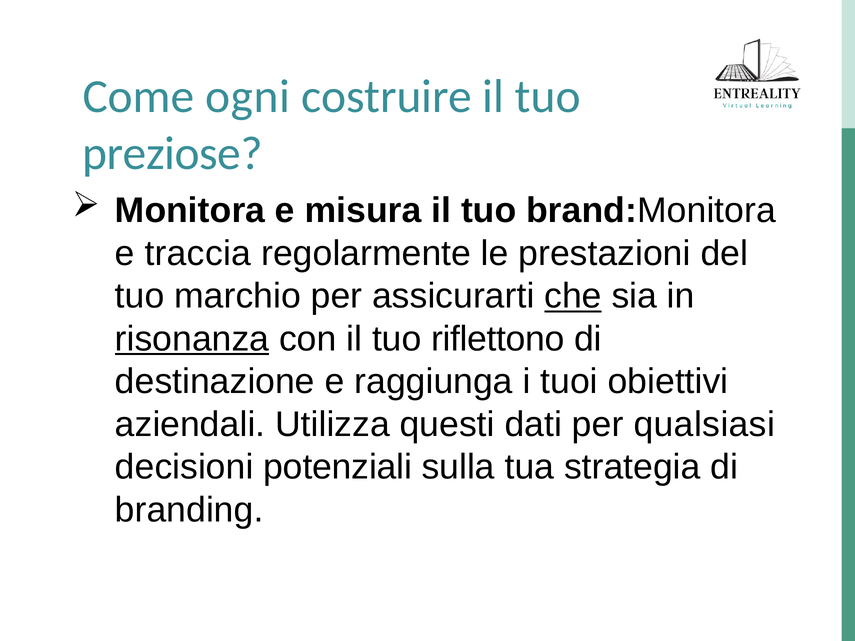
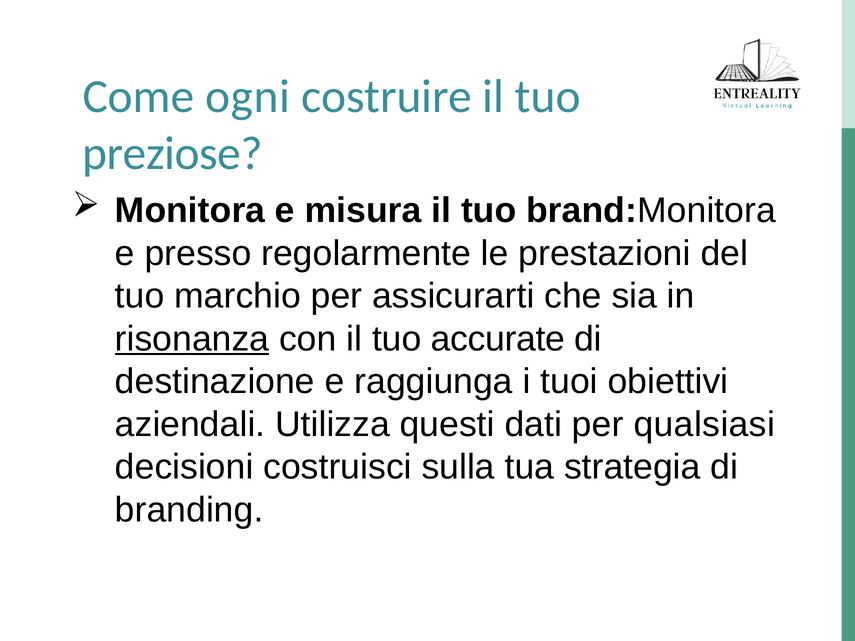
traccia: traccia -> presso
che underline: present -> none
riflettono: riflettono -> accurate
potenziali: potenziali -> costruisci
